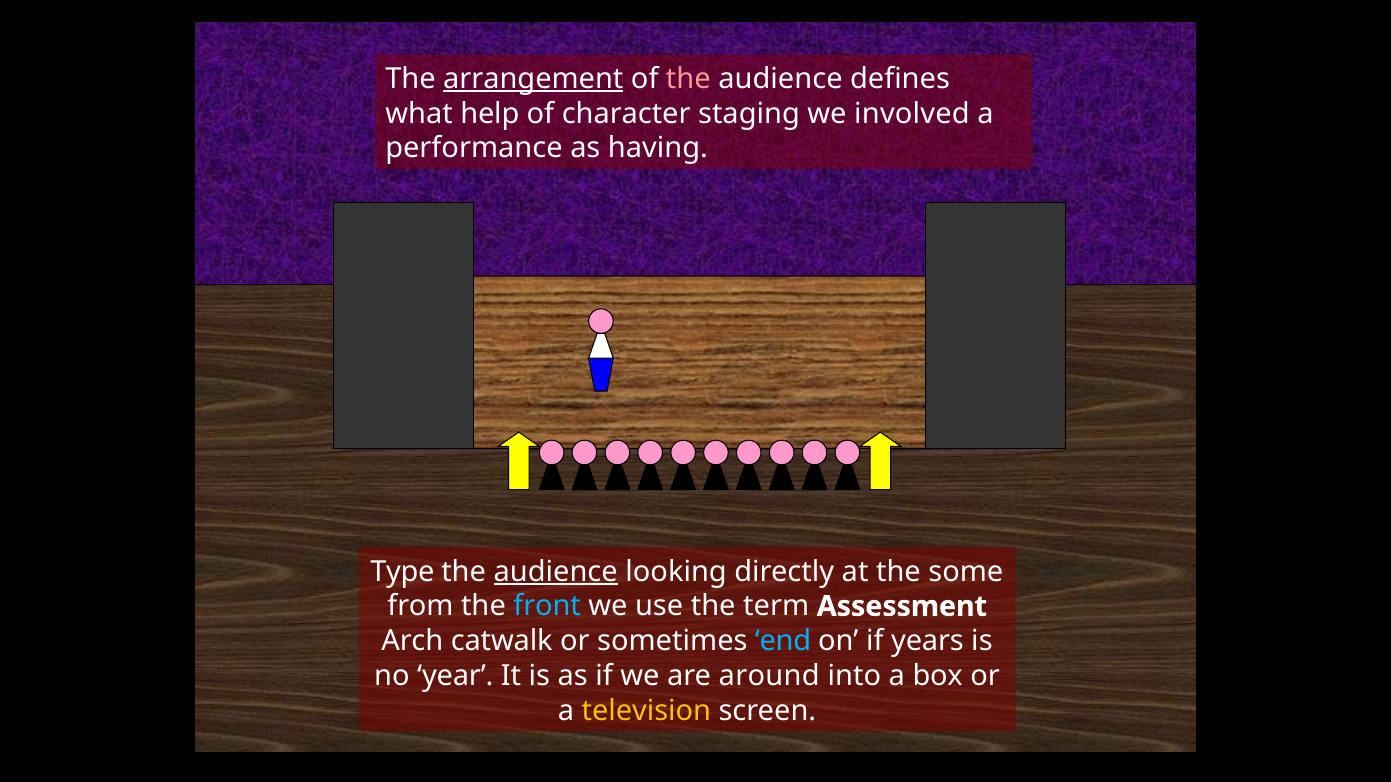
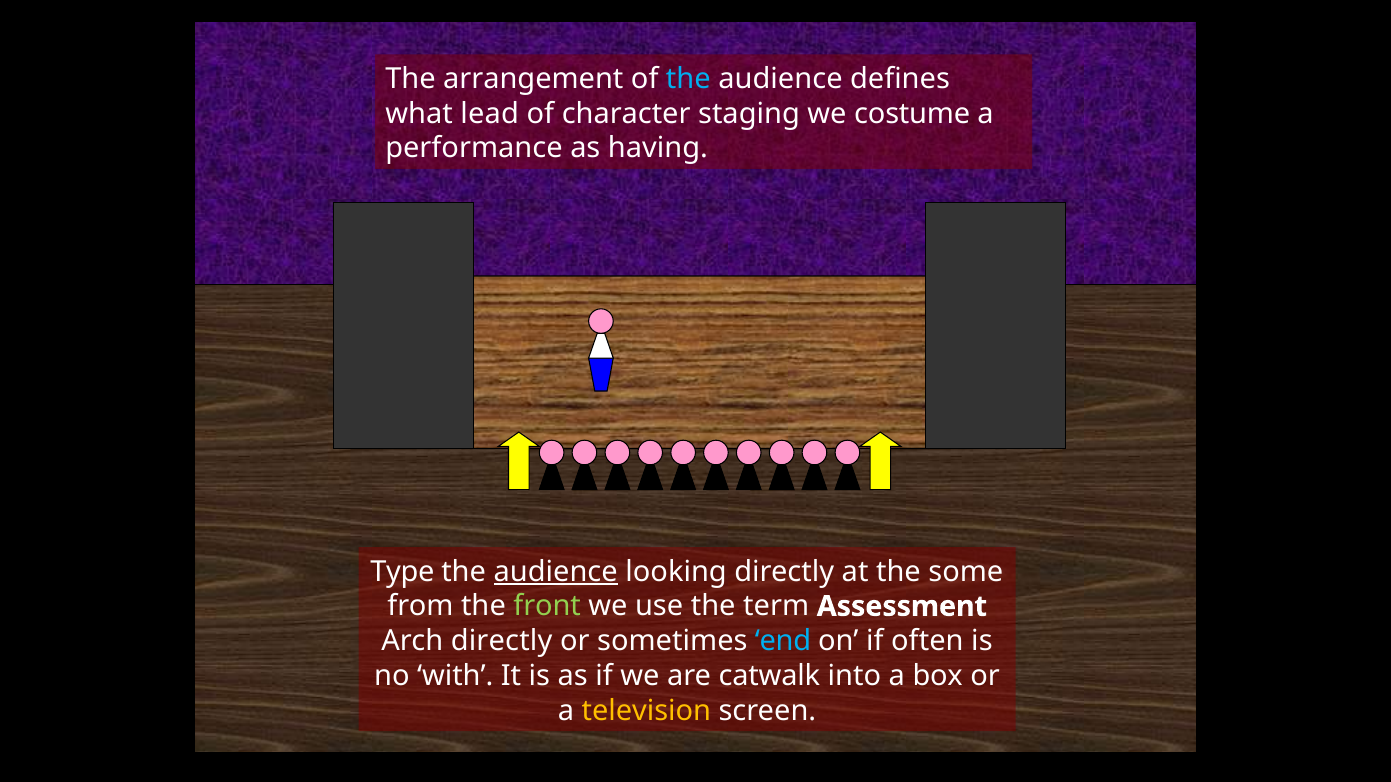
arrangement underline: present -> none
the at (688, 79) colour: pink -> light blue
help: help -> lead
involved: involved -> costume
front colour: light blue -> light green
Arch catwalk: catwalk -> directly
years: years -> often
year: year -> with
around: around -> catwalk
